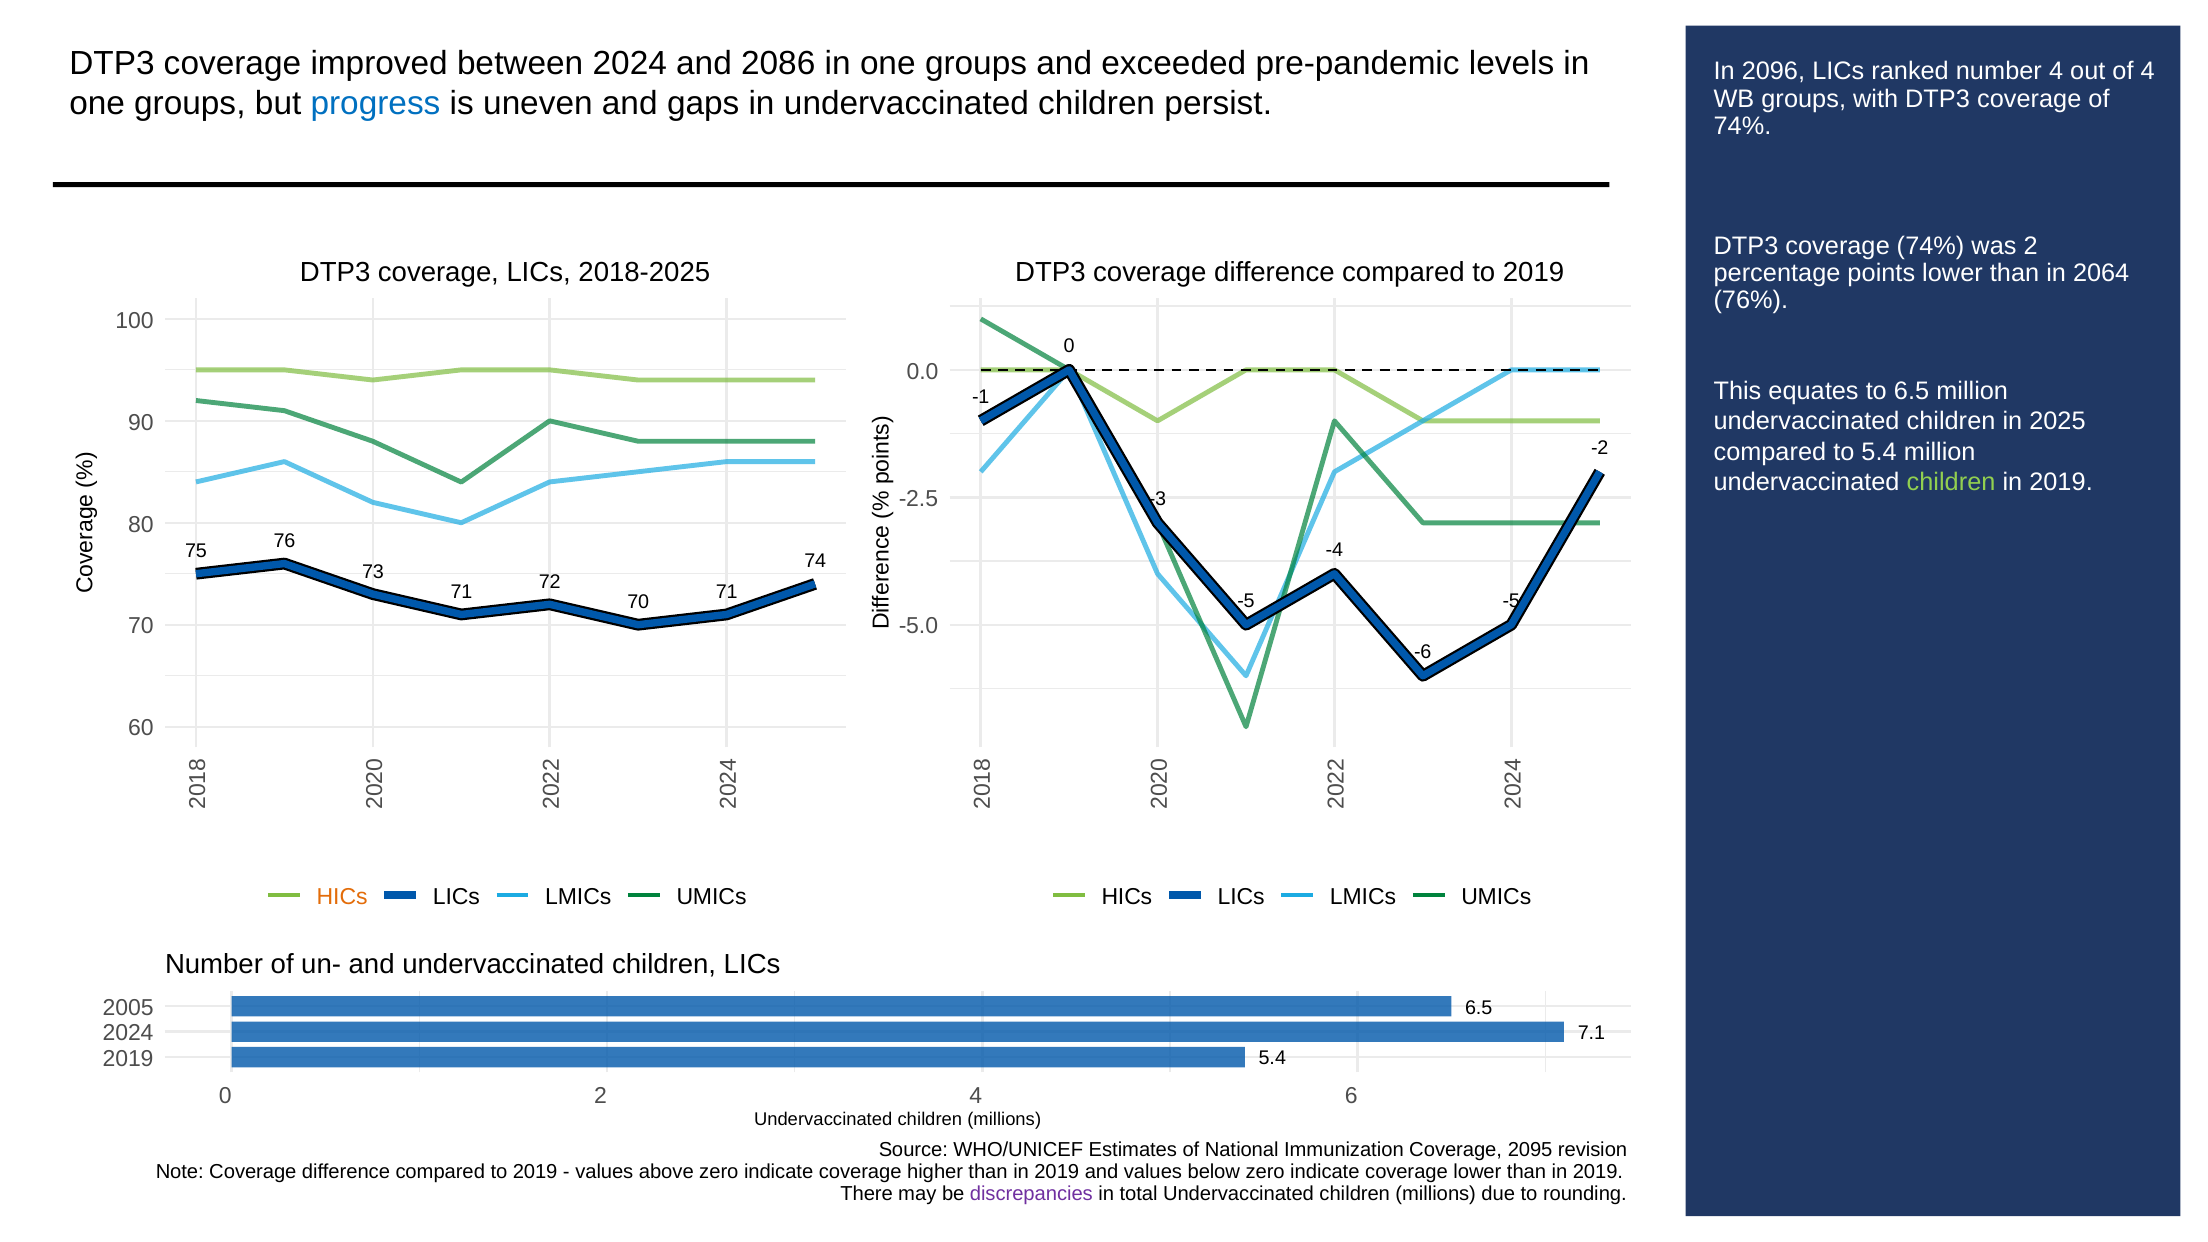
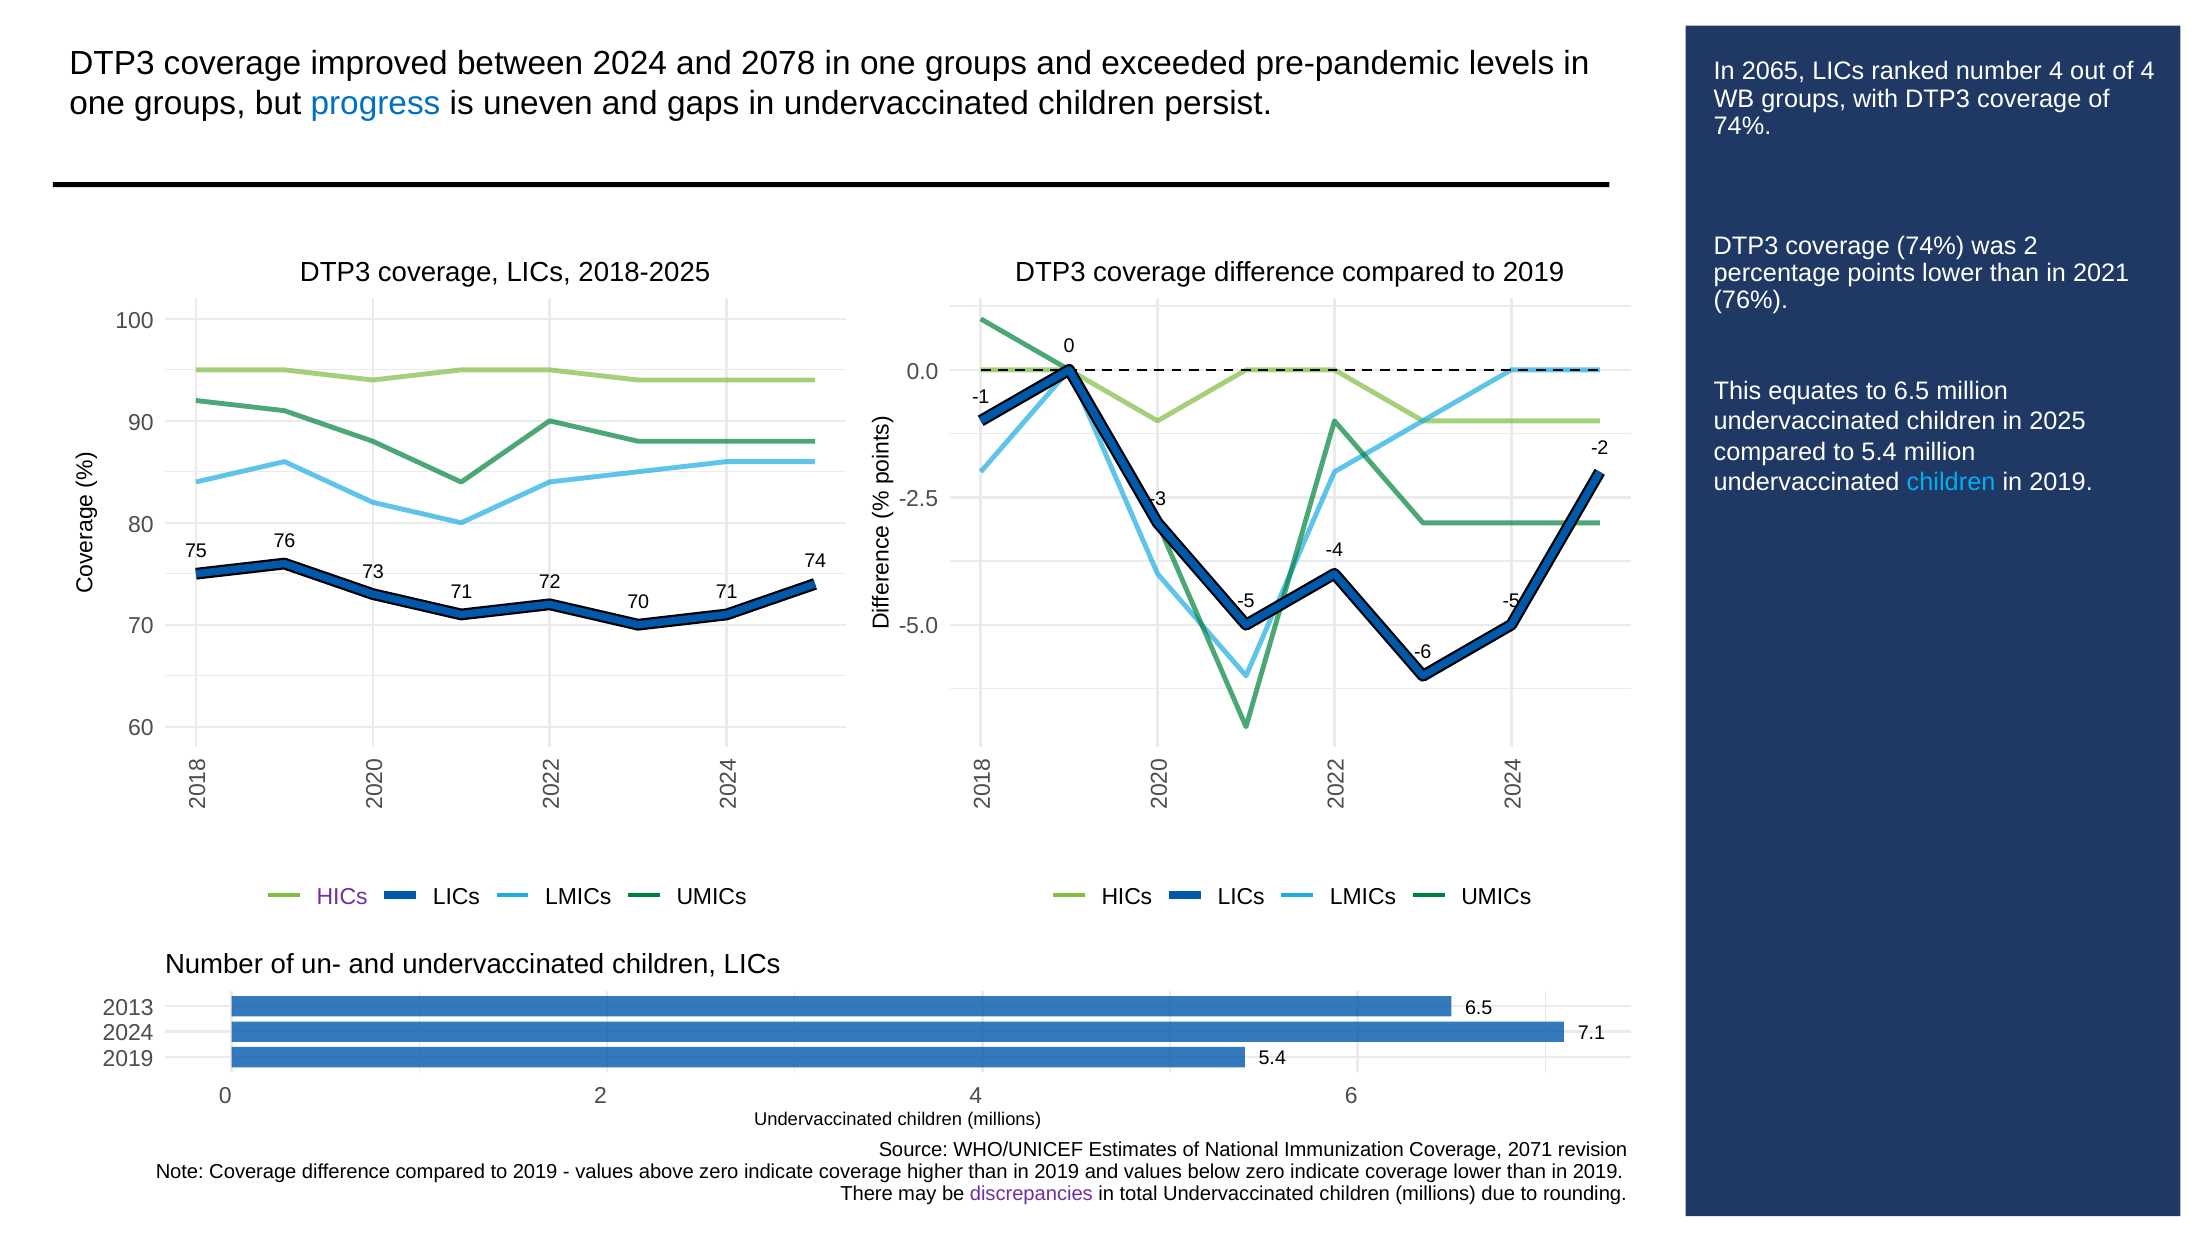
2086: 2086 -> 2078
2096: 2096 -> 2065
2064: 2064 -> 2021
children at (1951, 482) colour: light green -> light blue
HICs at (342, 897) colour: orange -> purple
2005: 2005 -> 2013
2095: 2095 -> 2071
